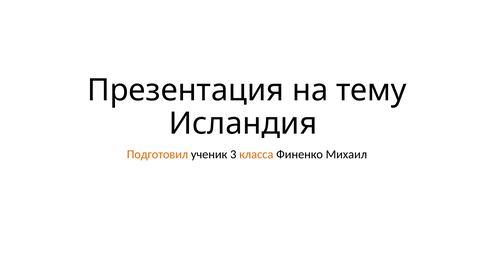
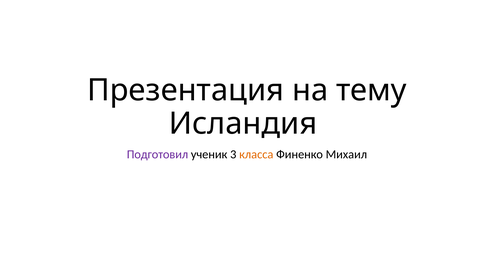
Подготовил colour: orange -> purple
